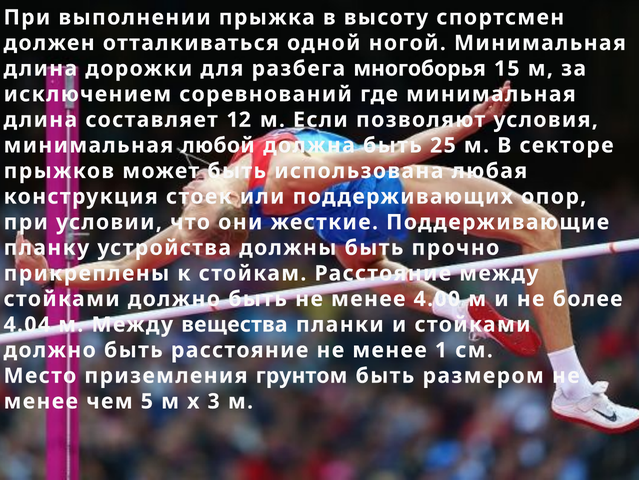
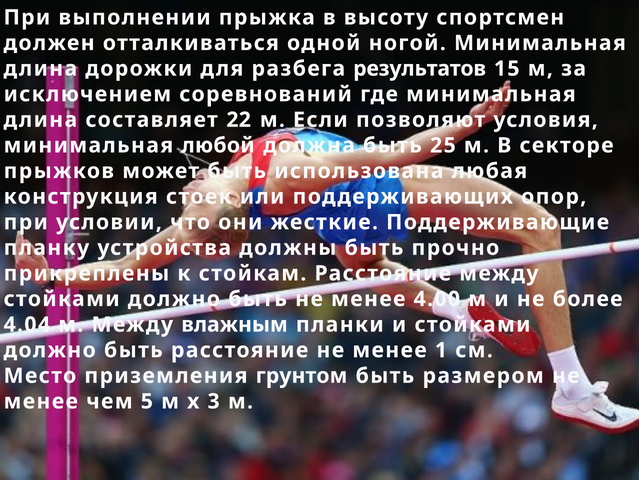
многоборья: многоборья -> результатов
12: 12 -> 22
вещества: вещества -> влажным
